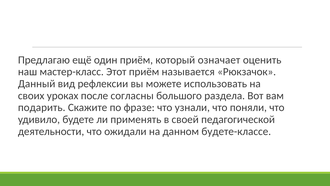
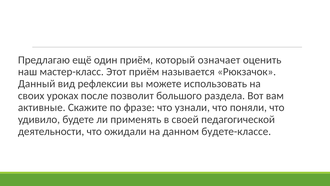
согласны: согласны -> позволит
подарить: подарить -> активные
